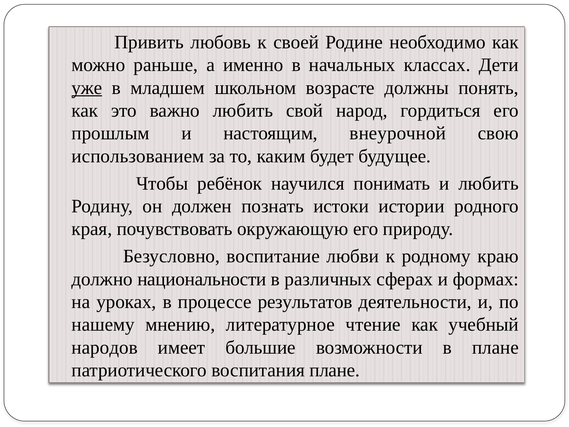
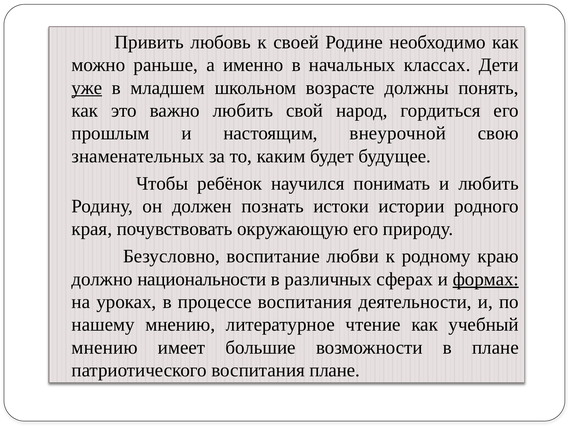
использованием: использованием -> знаменательных
формах underline: none -> present
процессе результатов: результатов -> воспитания
народов at (105, 347): народов -> мнению
